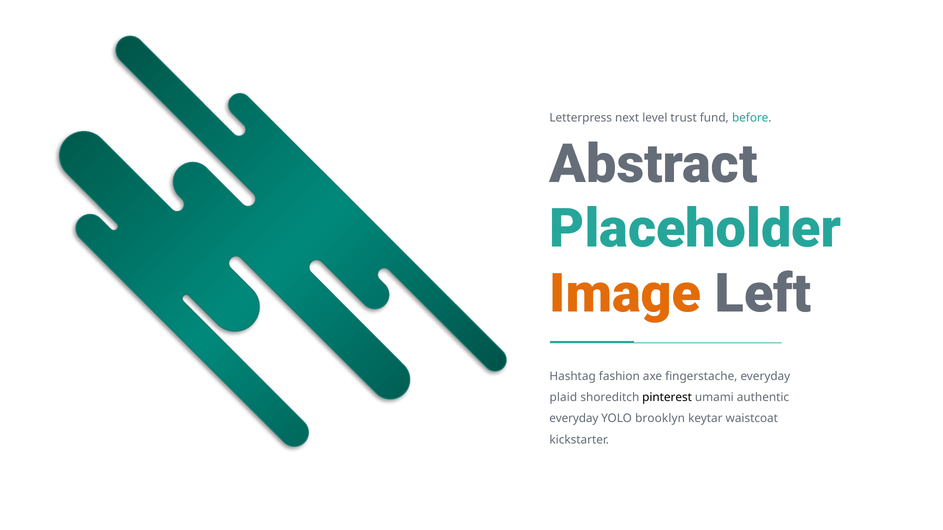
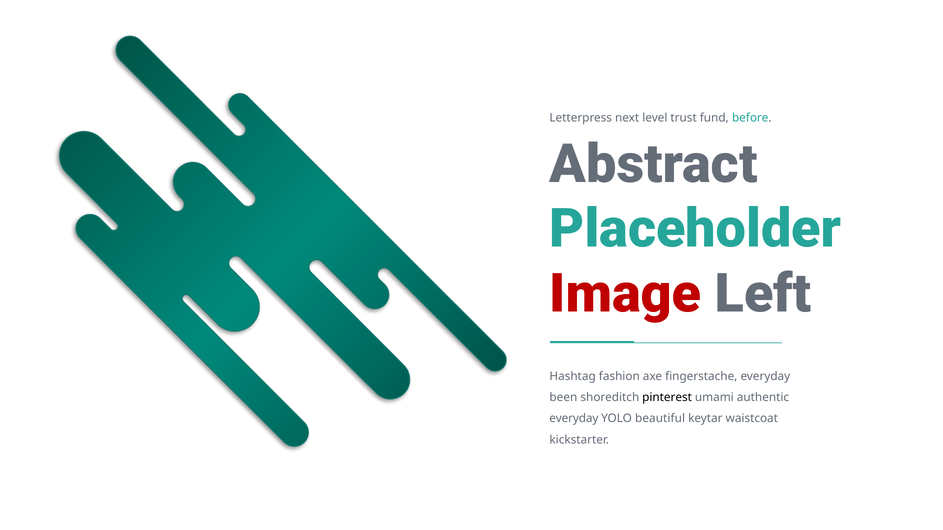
Image colour: orange -> red
plaid: plaid -> been
brooklyn: brooklyn -> beautiful
